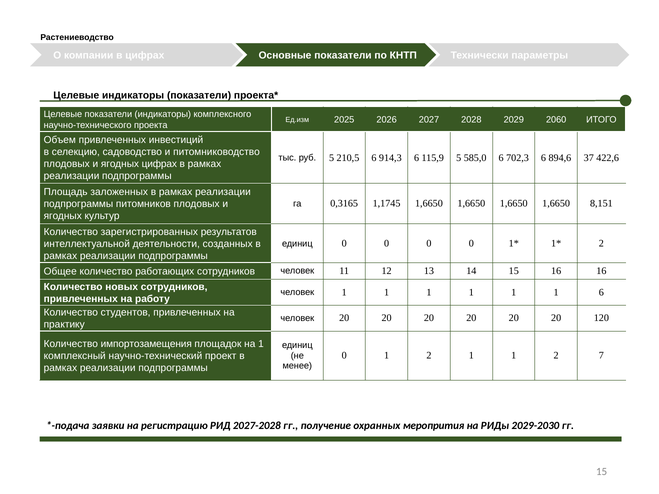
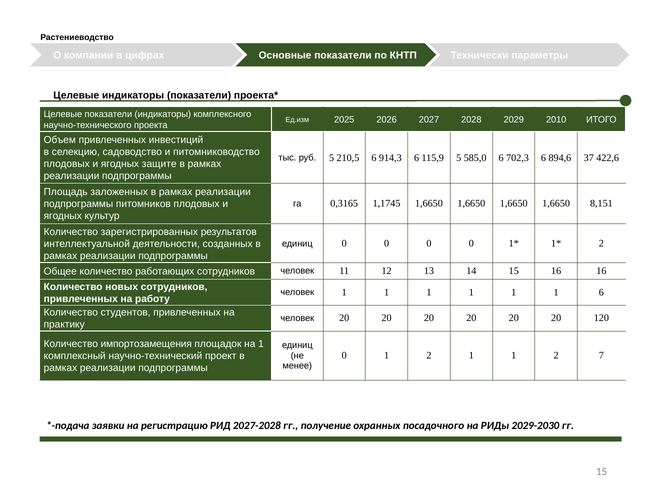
2060: 2060 -> 2010
ягодных цифрах: цифрах -> защите
меропрития: меропрития -> посадочного
